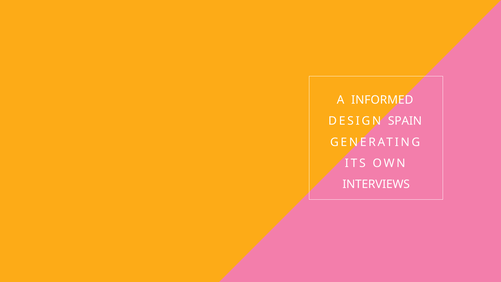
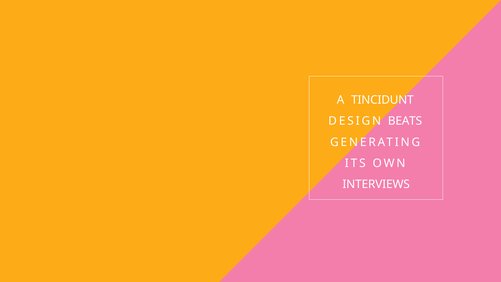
INFORMED: INFORMED -> TINCIDUNT
SPAIN: SPAIN -> BEATS
